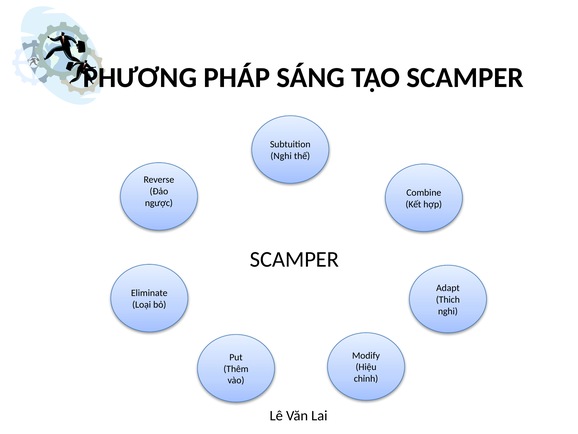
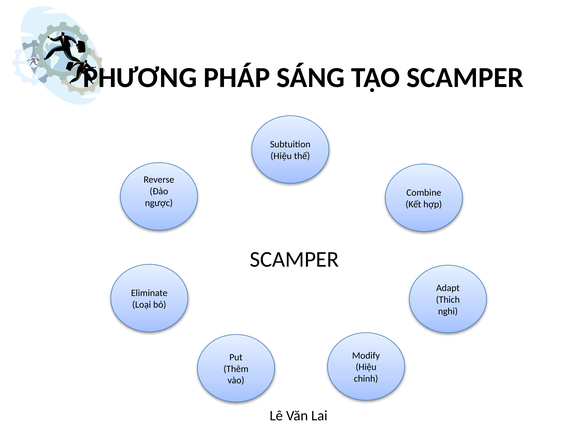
Nghi at (281, 156): Nghi -> Hiệu
